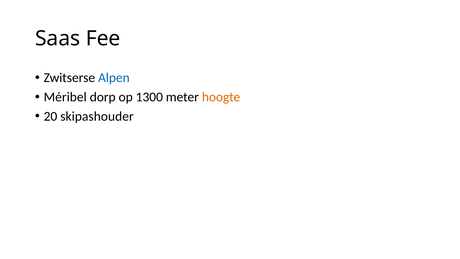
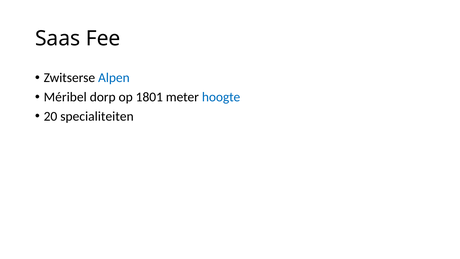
1300: 1300 -> 1801
hoogte colour: orange -> blue
skipashouder: skipashouder -> specialiteiten
